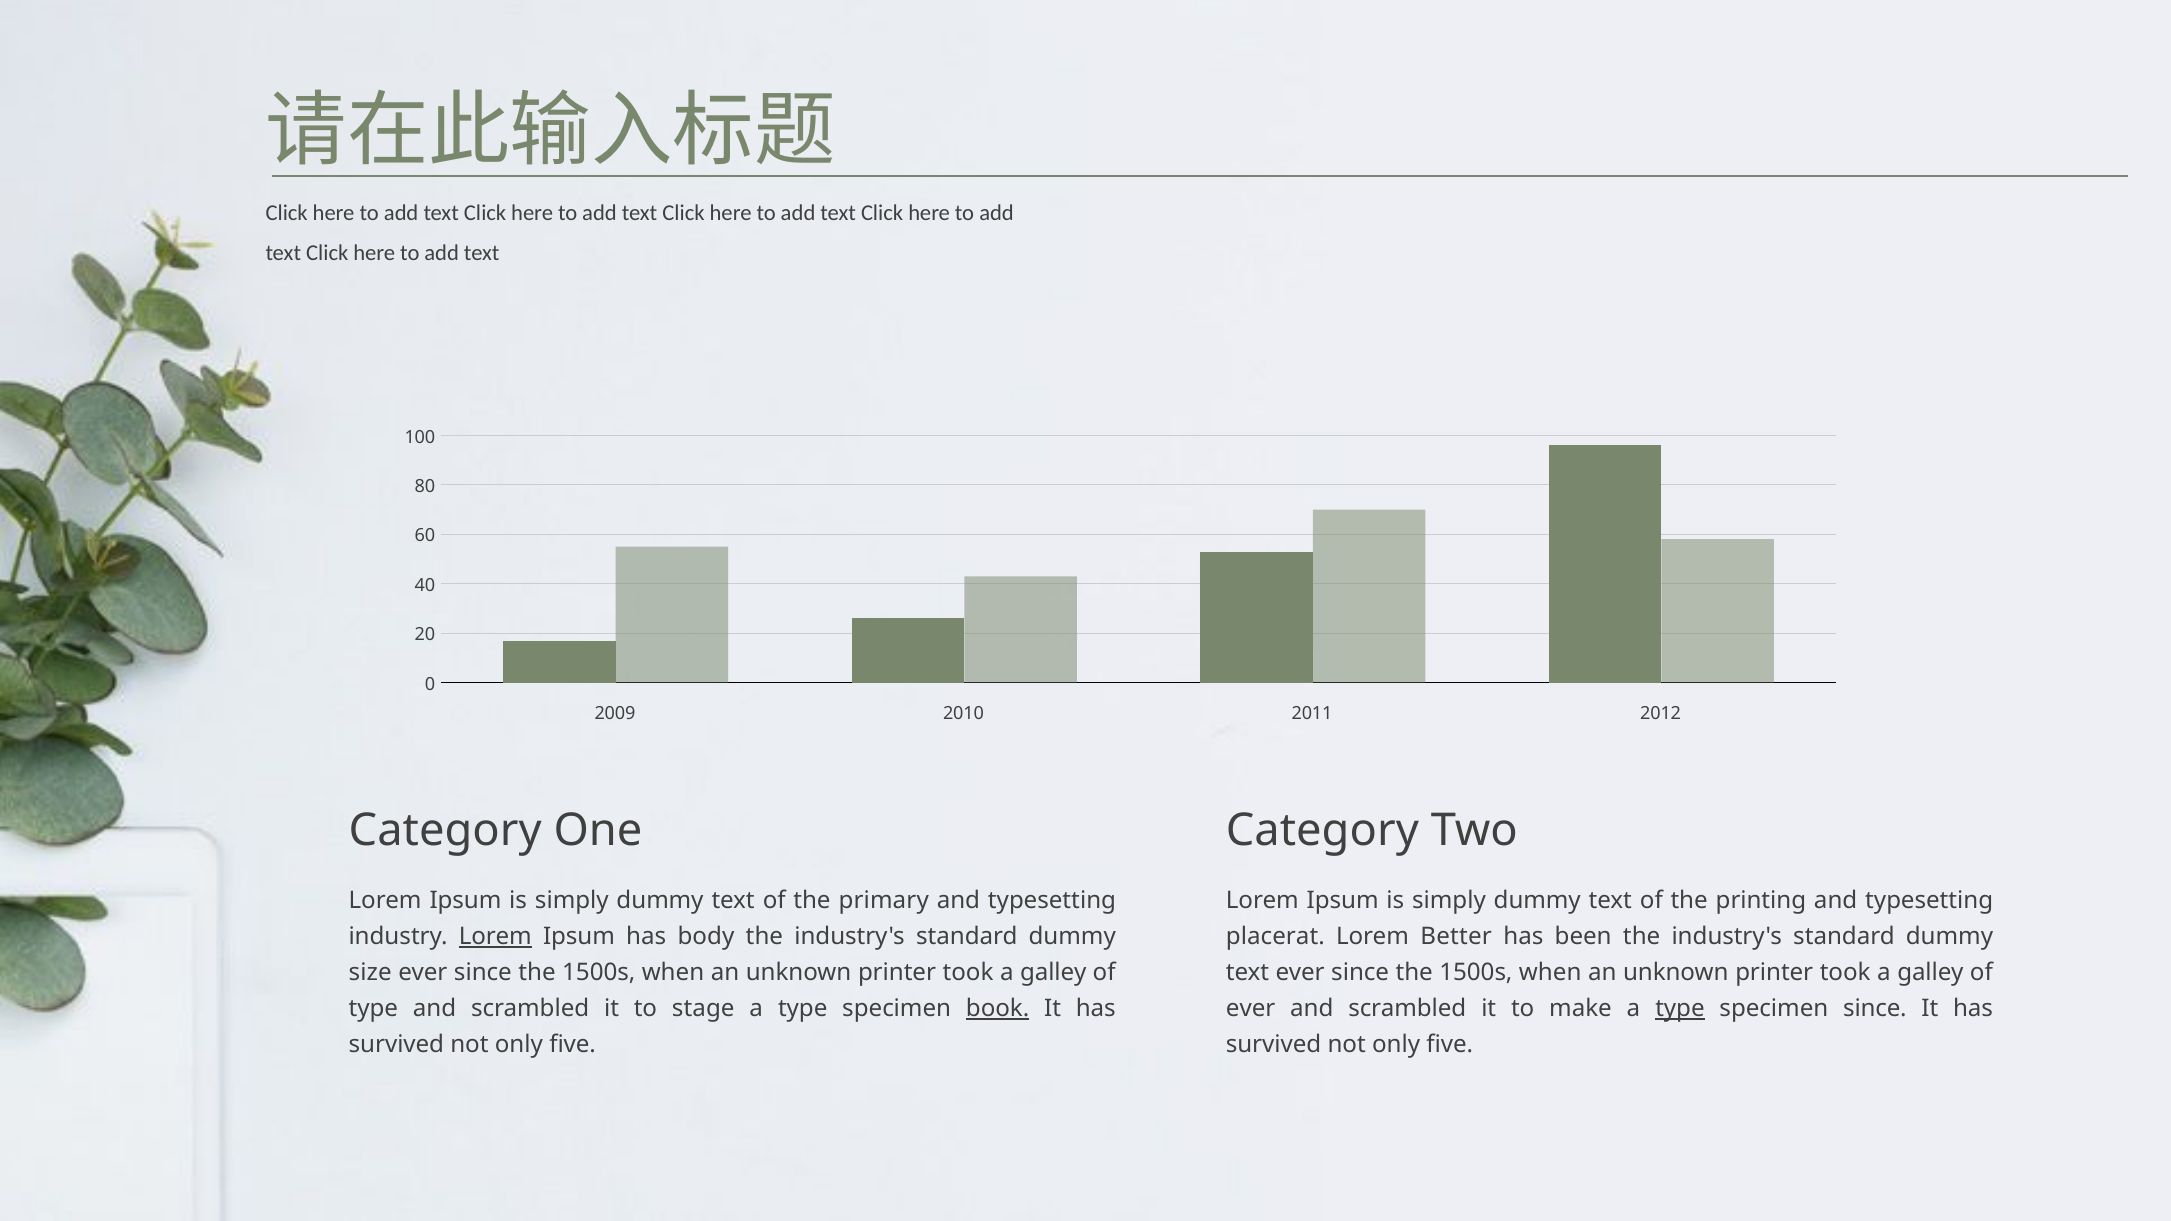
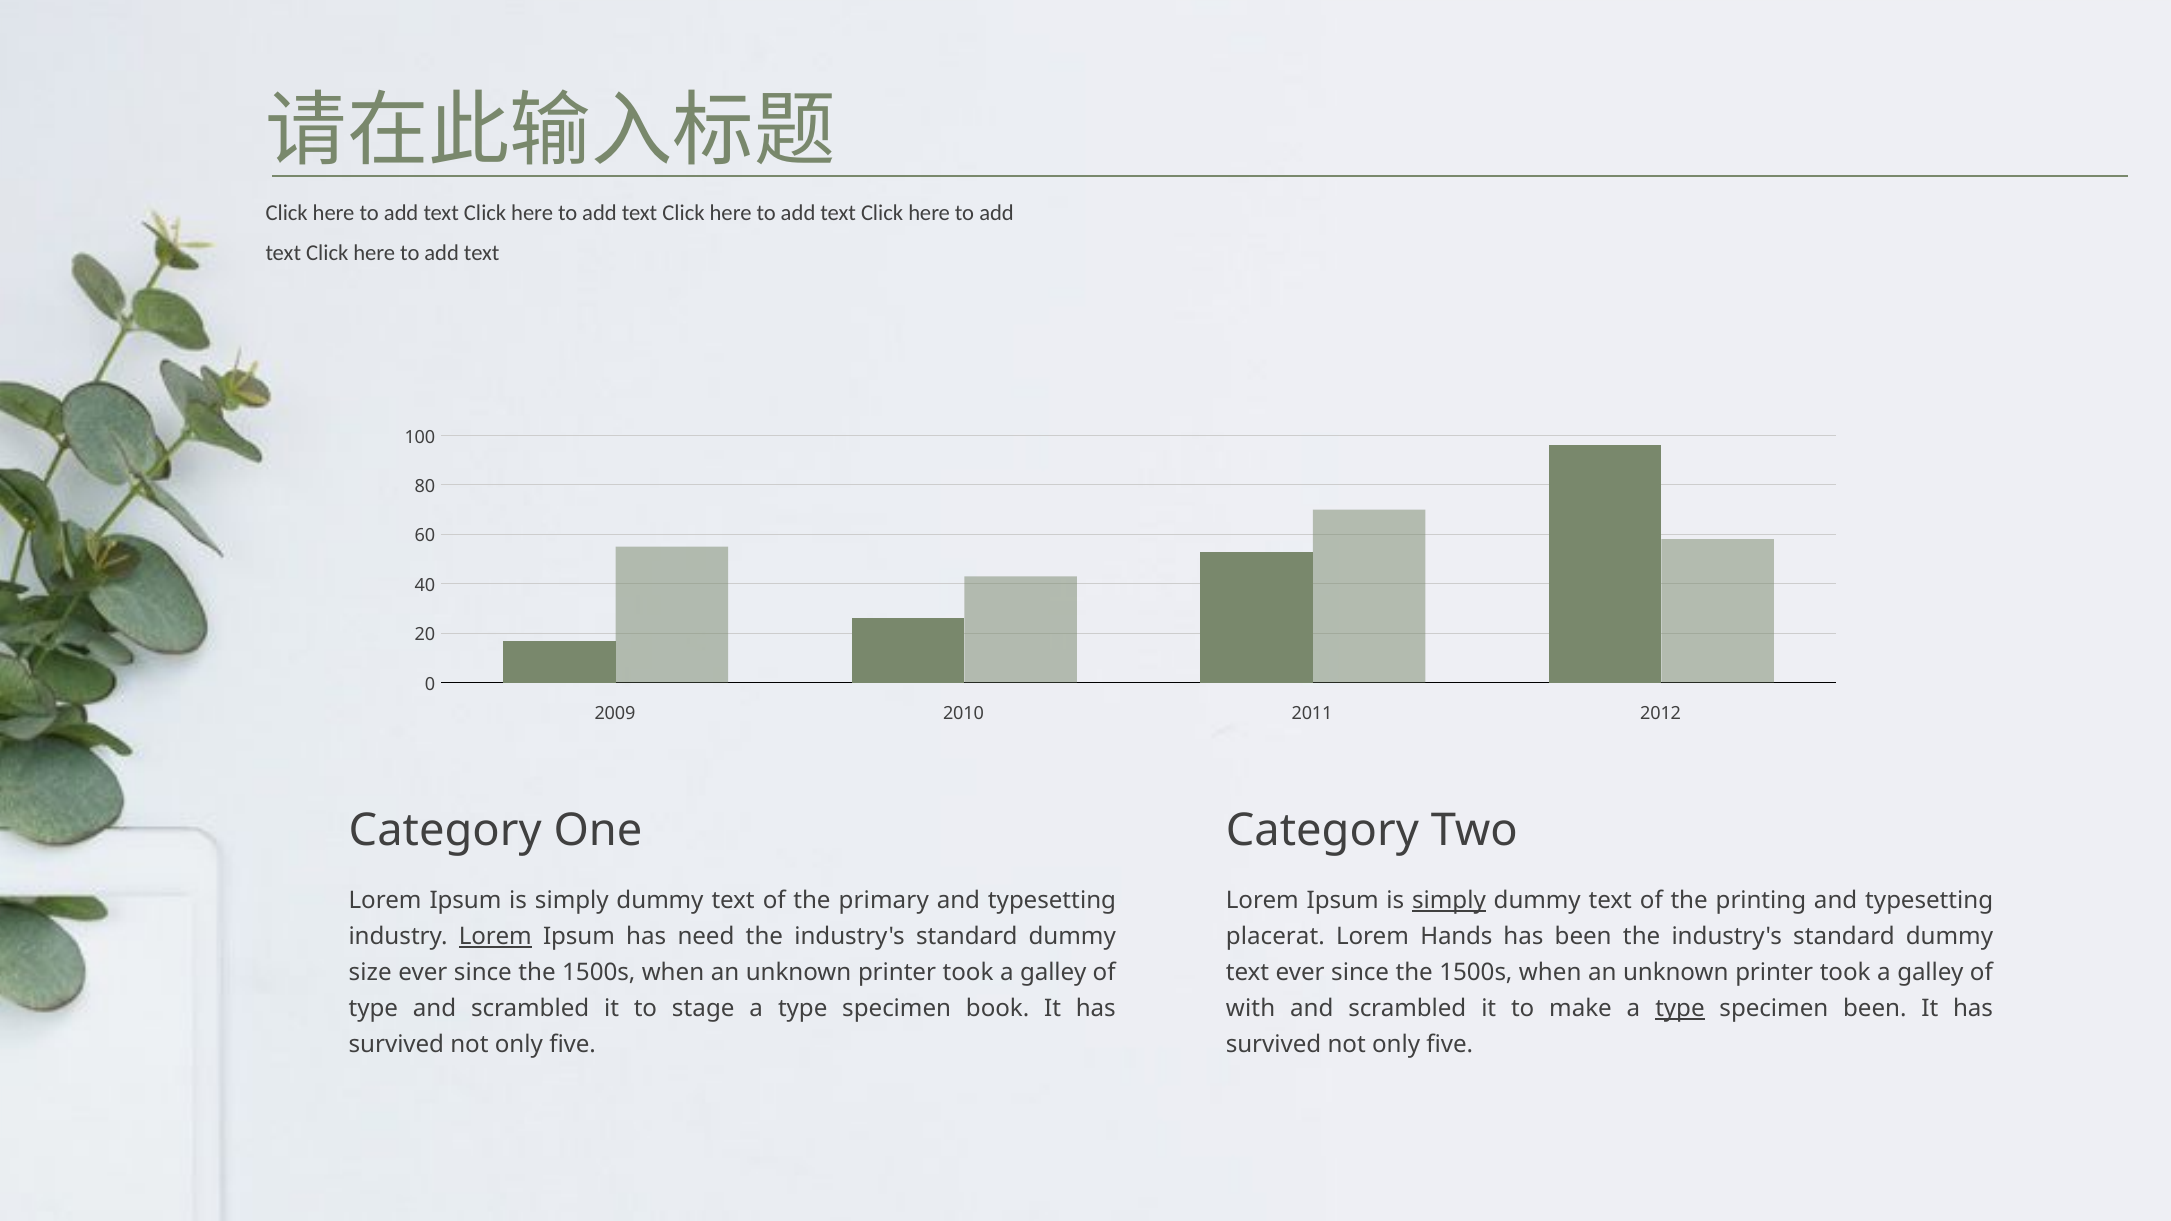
simply at (1449, 901) underline: none -> present
body: body -> need
Better: Better -> Hands
book underline: present -> none
ever at (1251, 1009): ever -> with
specimen since: since -> been
